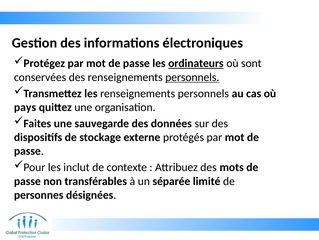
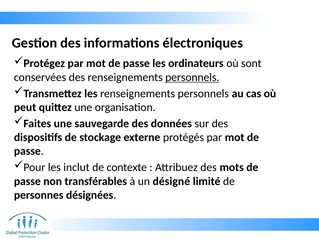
ordinateurs underline: present -> none
pays: pays -> peut
séparée: séparée -> désigné
